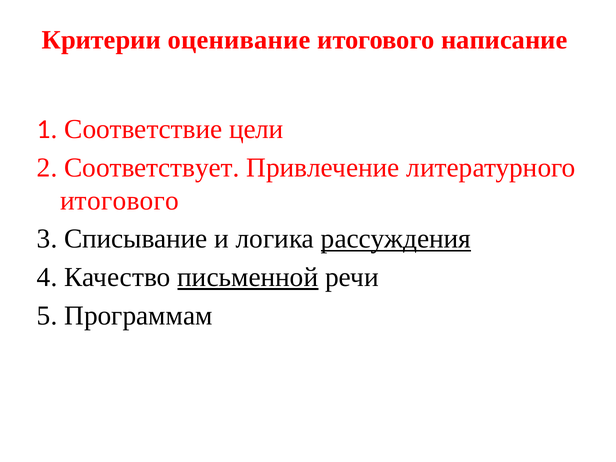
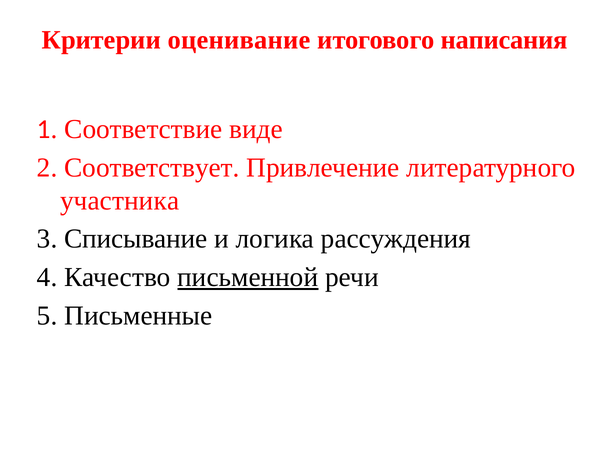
написание: написание -> написания
цели: цели -> виде
итогового at (120, 201): итогового -> участника
рассуждения underline: present -> none
Программам: Программам -> Письменные
